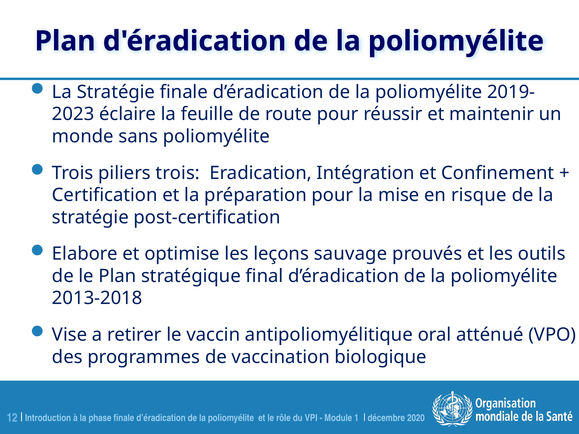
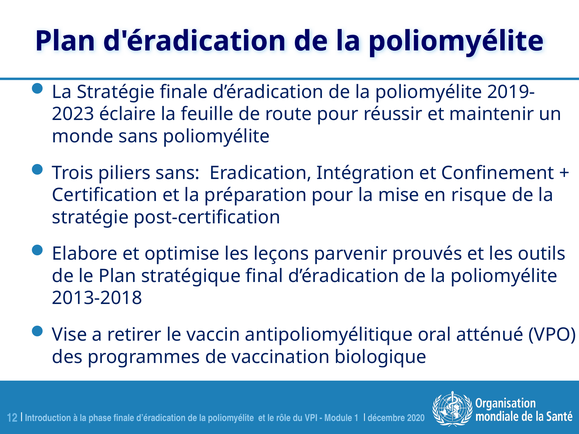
piliers trois: trois -> sans
sauvage: sauvage -> parvenir
